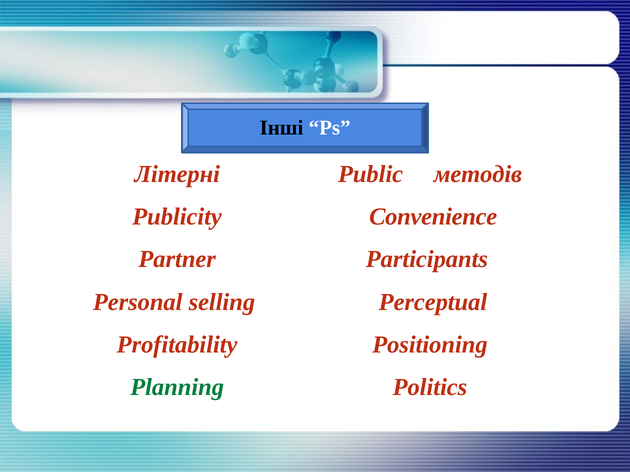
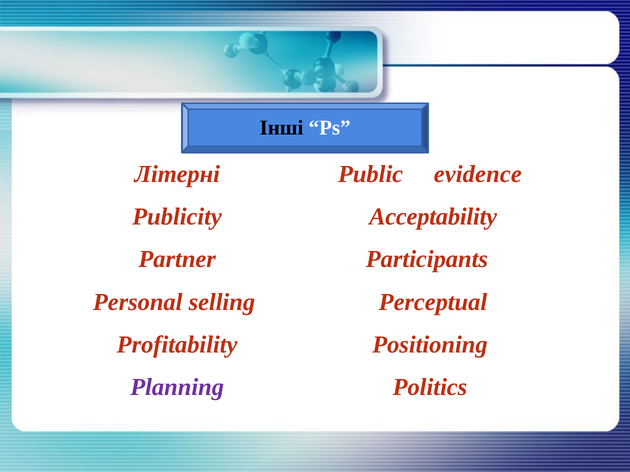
методів: методів -> evidence
Convenience: Convenience -> Acceptability
Рlanning colour: green -> purple
